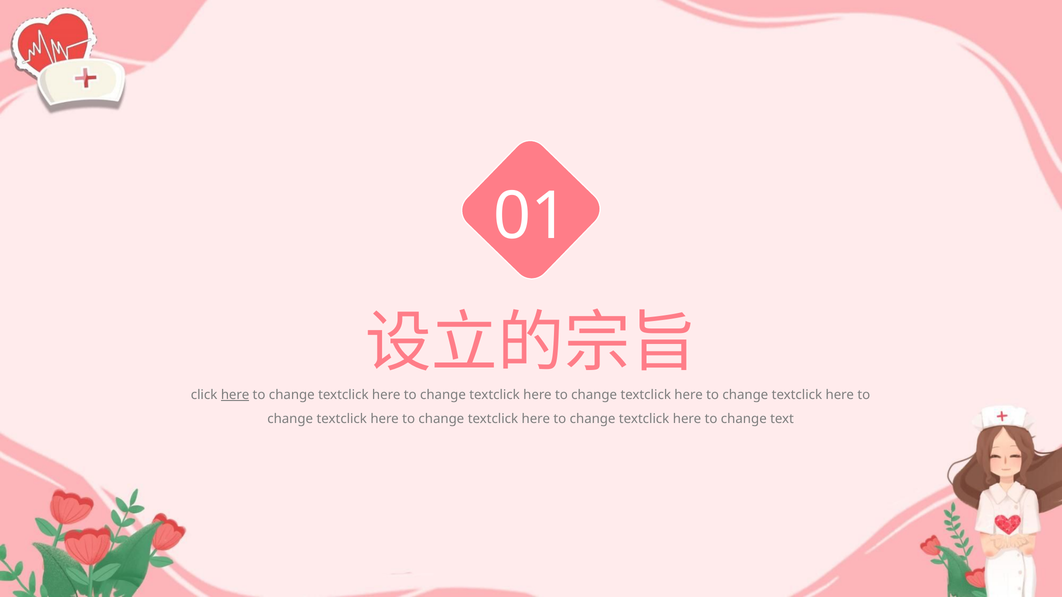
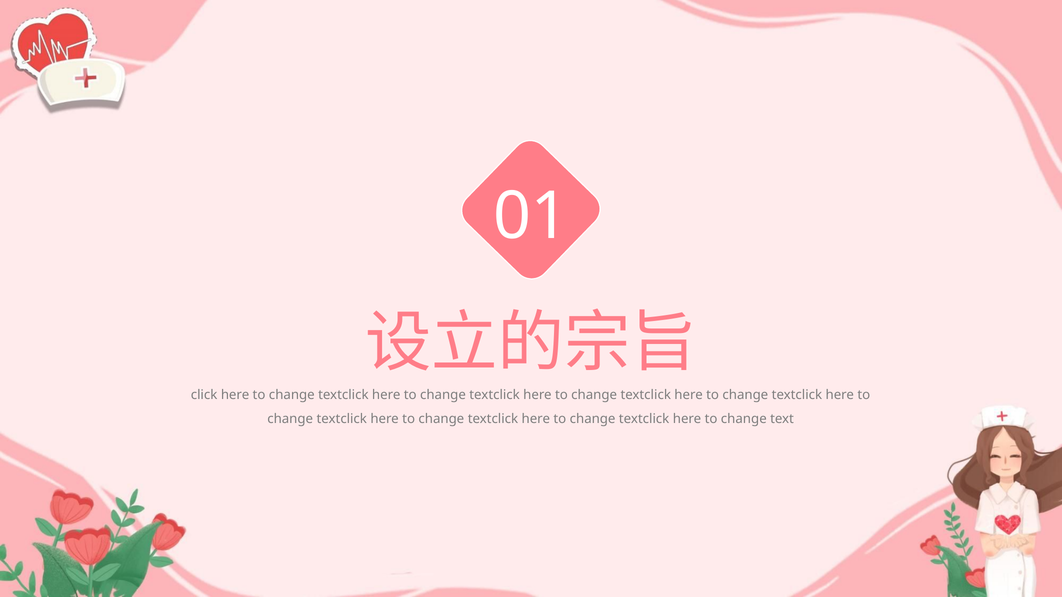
here at (235, 395) underline: present -> none
